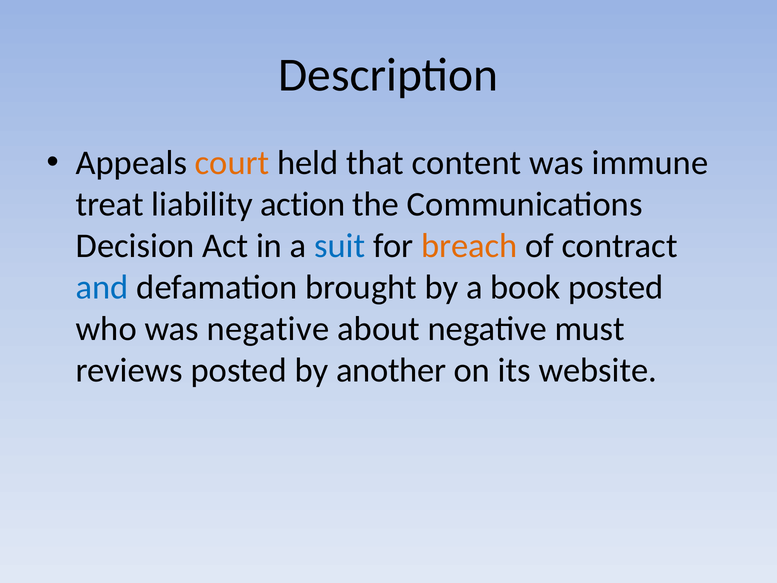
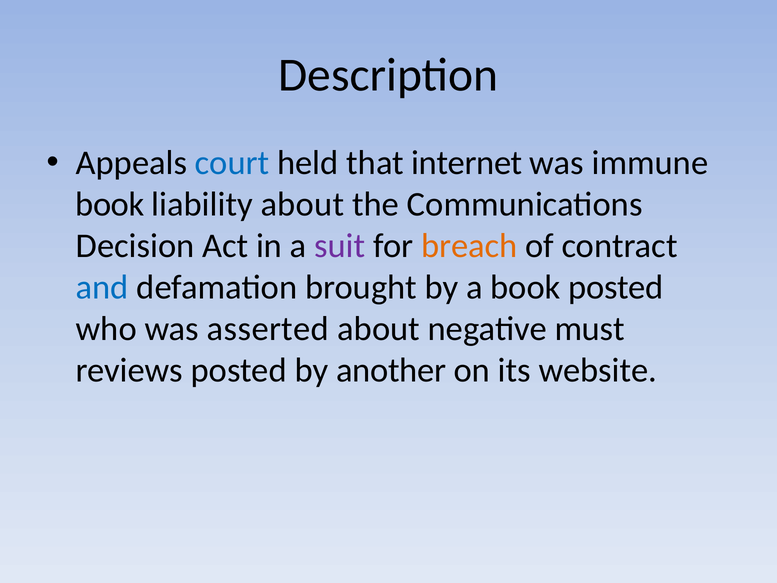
court colour: orange -> blue
content: content -> internet
treat at (110, 204): treat -> book
liability action: action -> about
suit colour: blue -> purple
was negative: negative -> asserted
